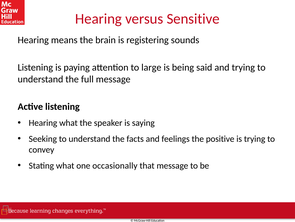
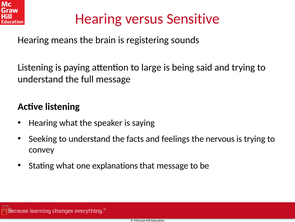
positive: positive -> nervous
occasionally: occasionally -> explanations
